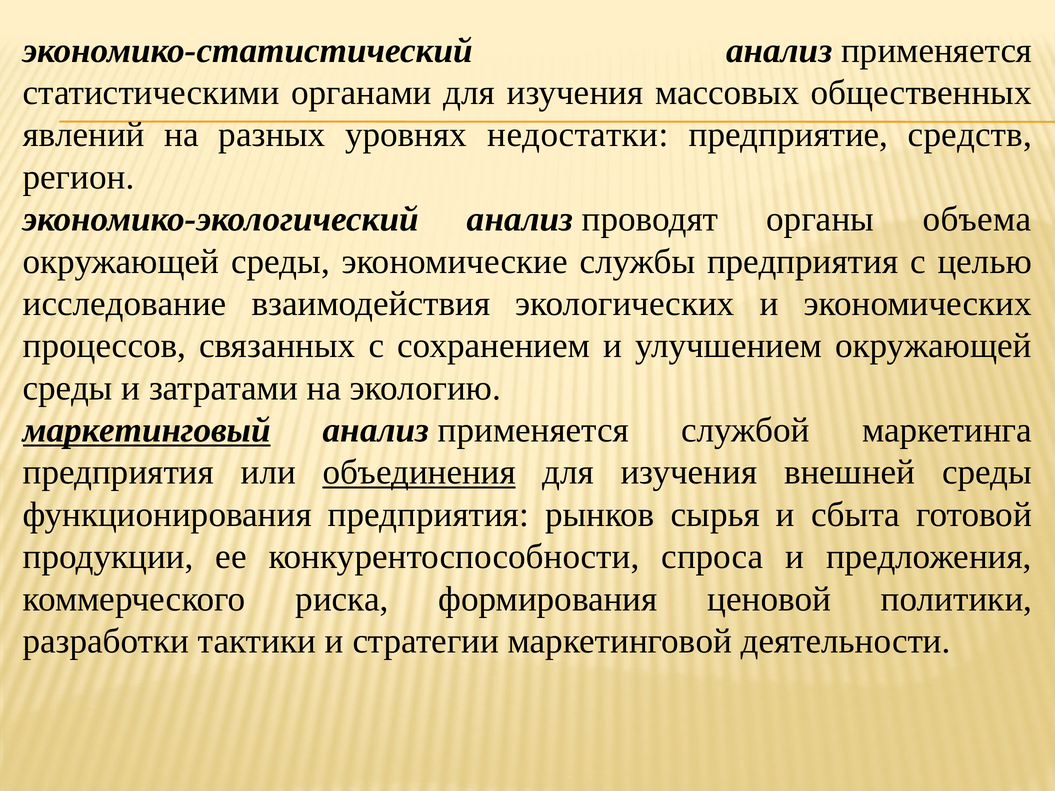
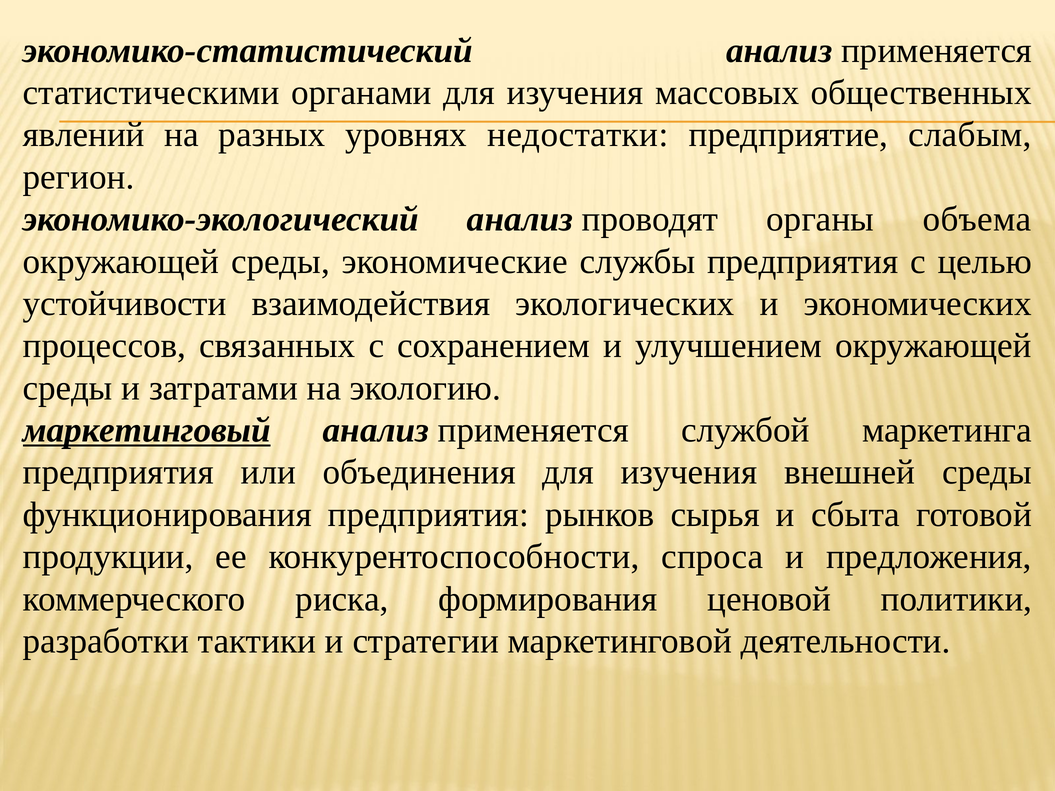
средств: средств -> слабым
исследование: исследование -> устойчивости
объединения underline: present -> none
